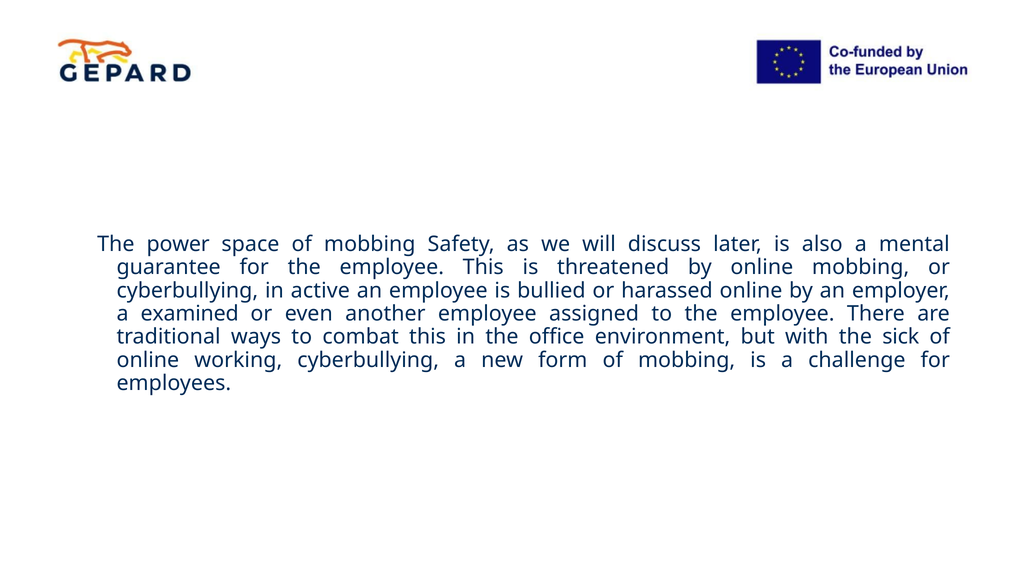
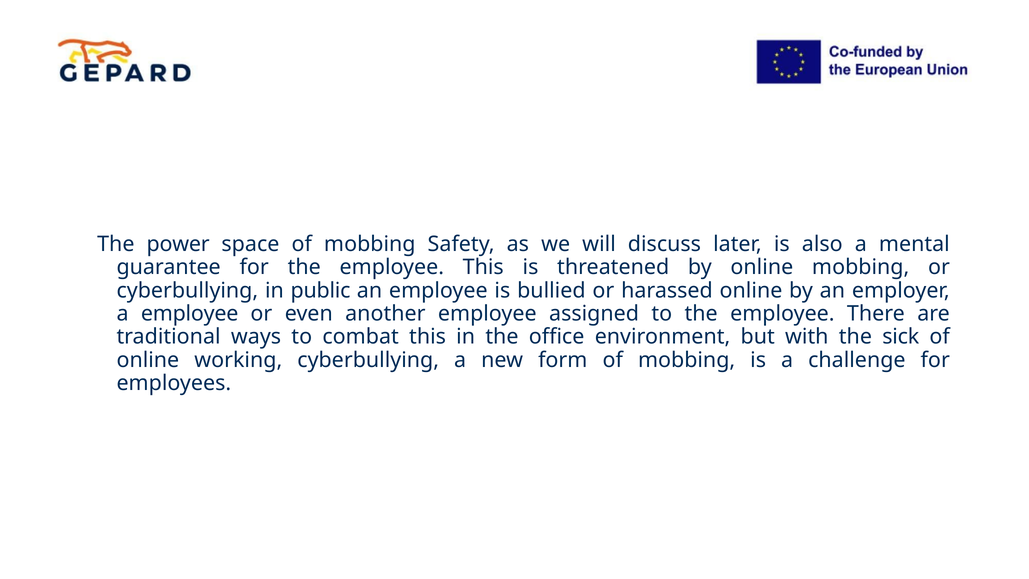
active: active -> public
a examined: examined -> employee
